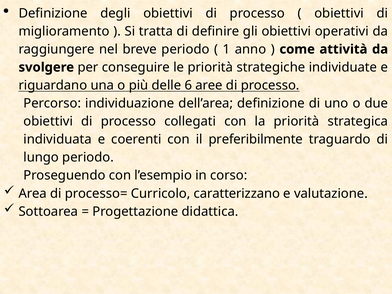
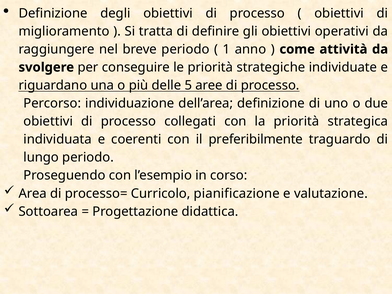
6: 6 -> 5
caratterizzano: caratterizzano -> pianificazione
